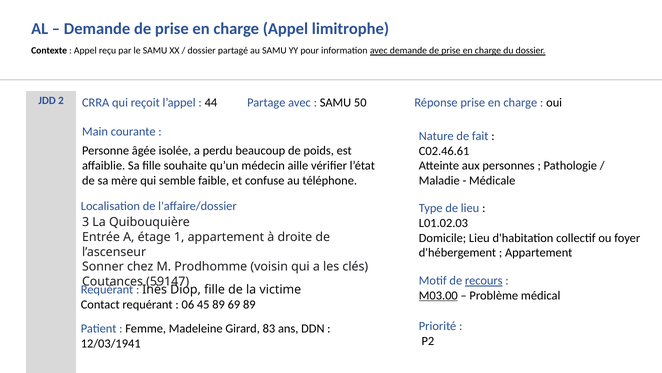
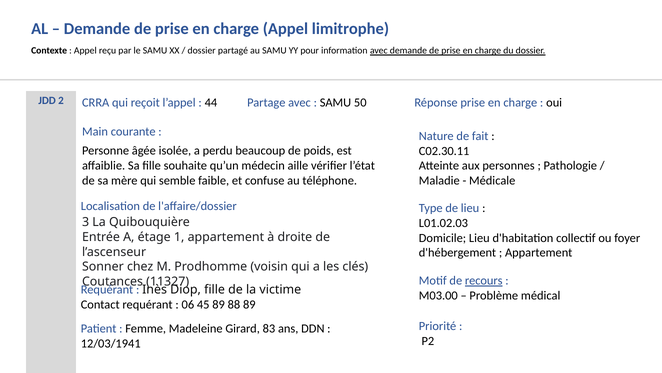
C02.46.61: C02.46.61 -> C02.30.11
59147: 59147 -> 11327
M03.00 underline: present -> none
69: 69 -> 88
